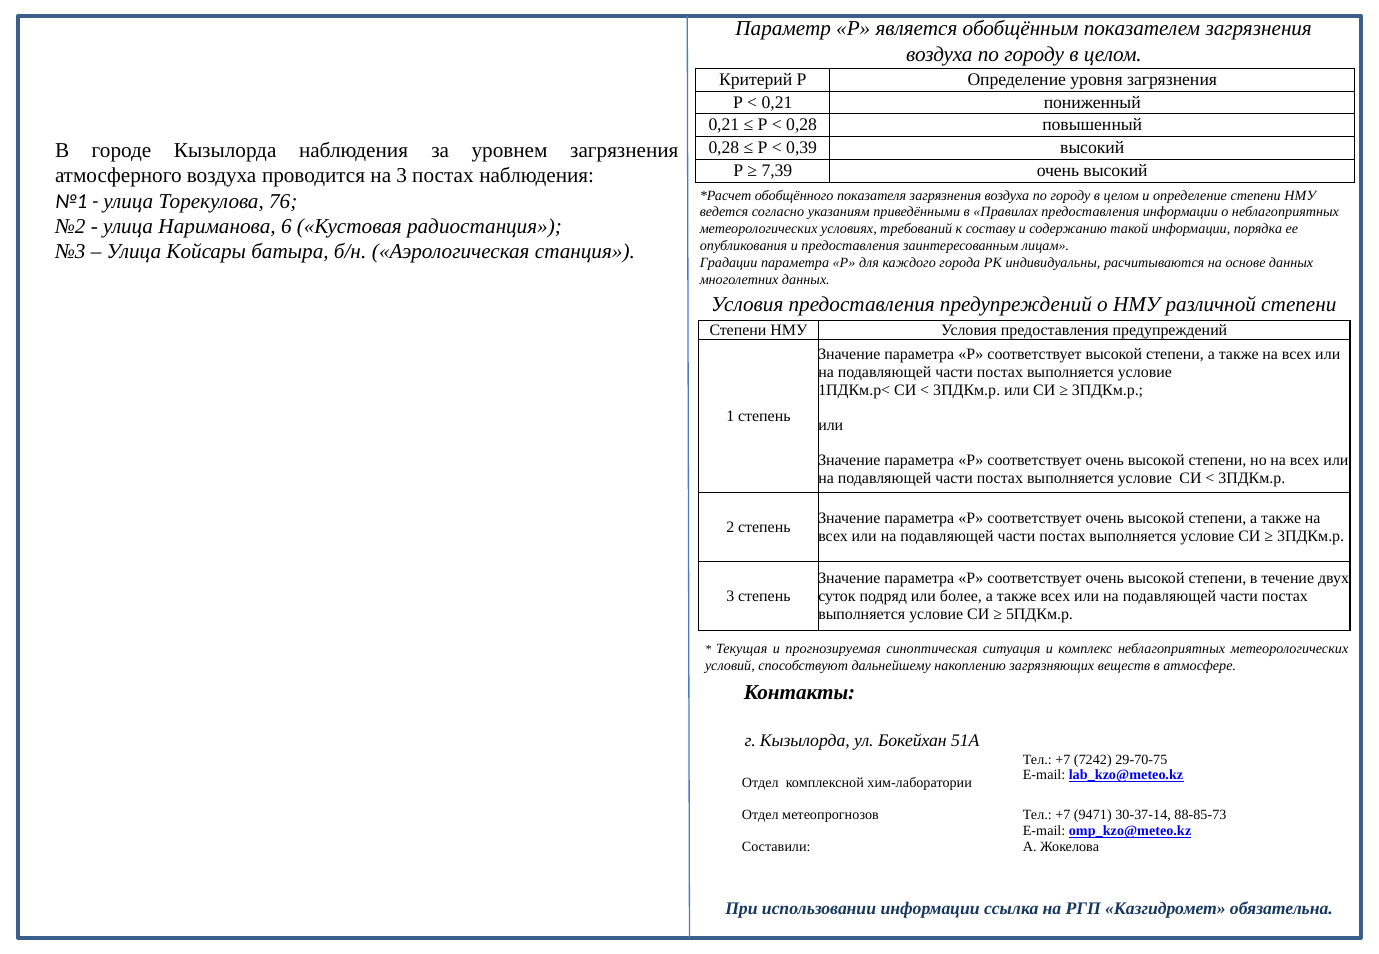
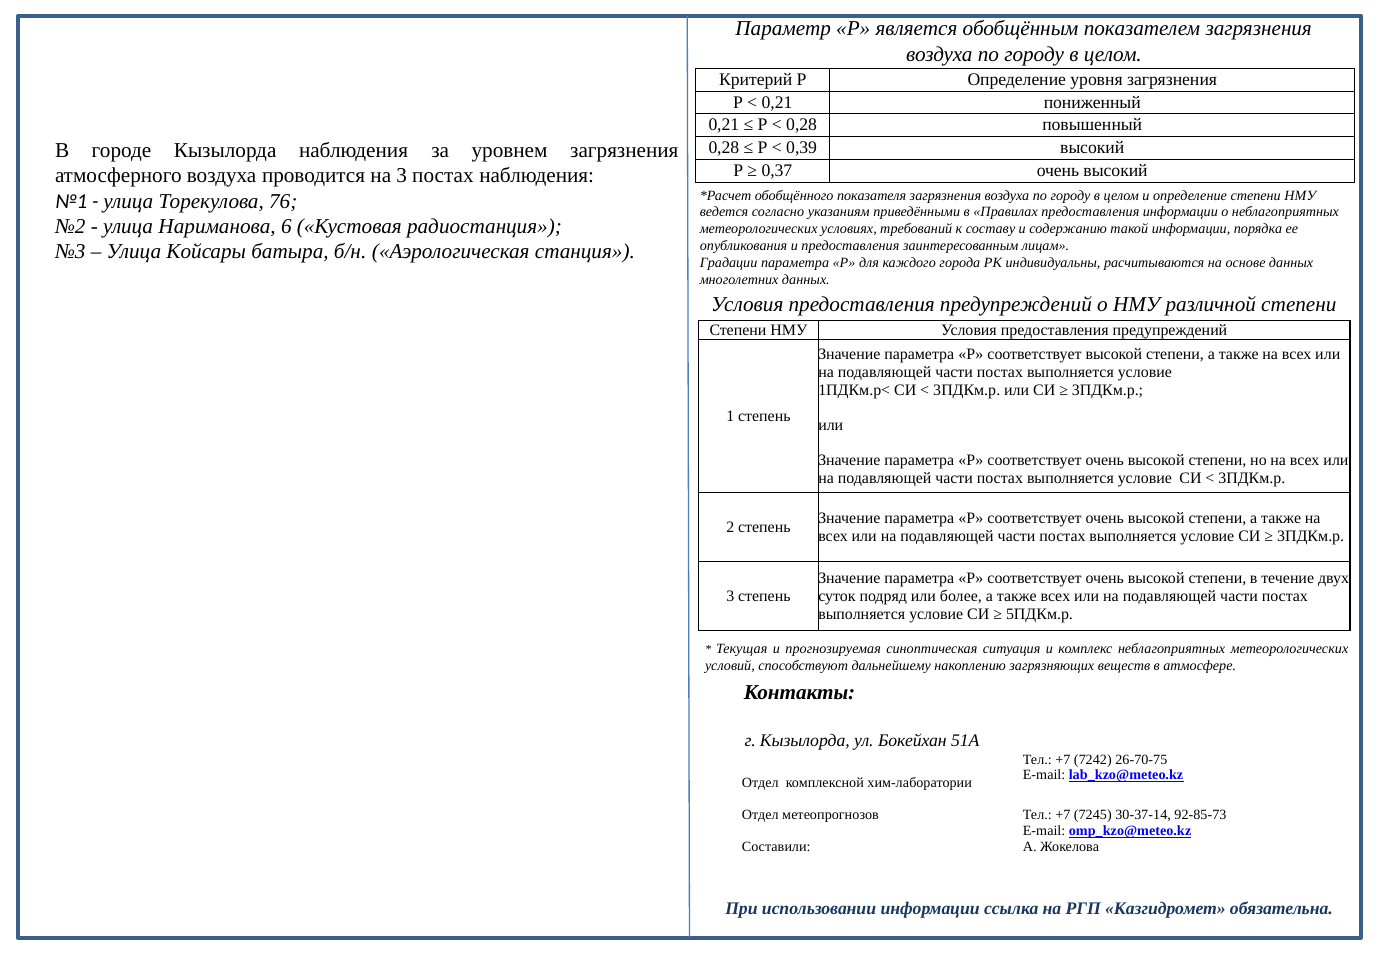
7,39: 7,39 -> 0,37
29-70-75: 29-70-75 -> 26-70-75
9471: 9471 -> 7245
88-85-73: 88-85-73 -> 92-85-73
